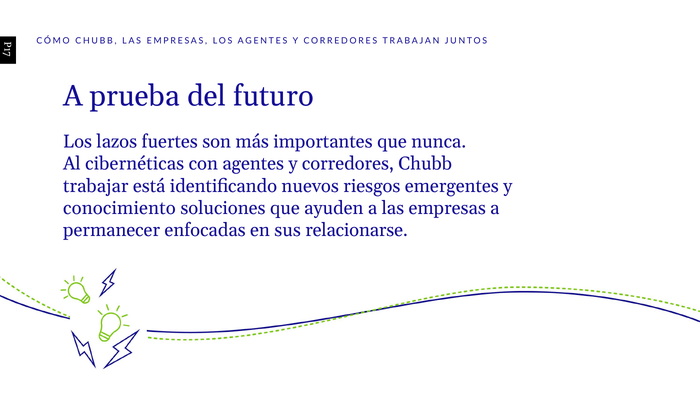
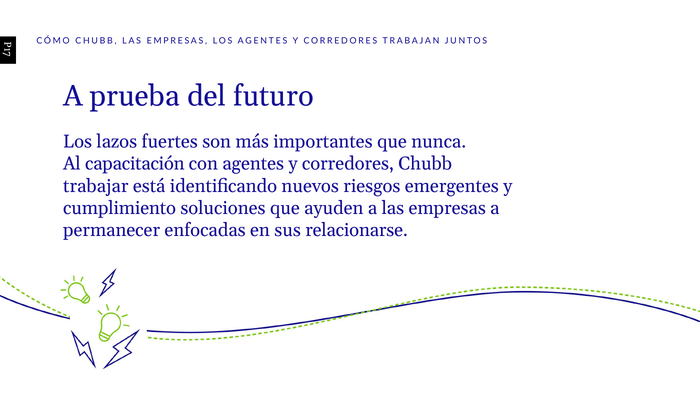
cibernéticas: cibernéticas -> capacitación
conocimiento: conocimiento -> cumplimiento
